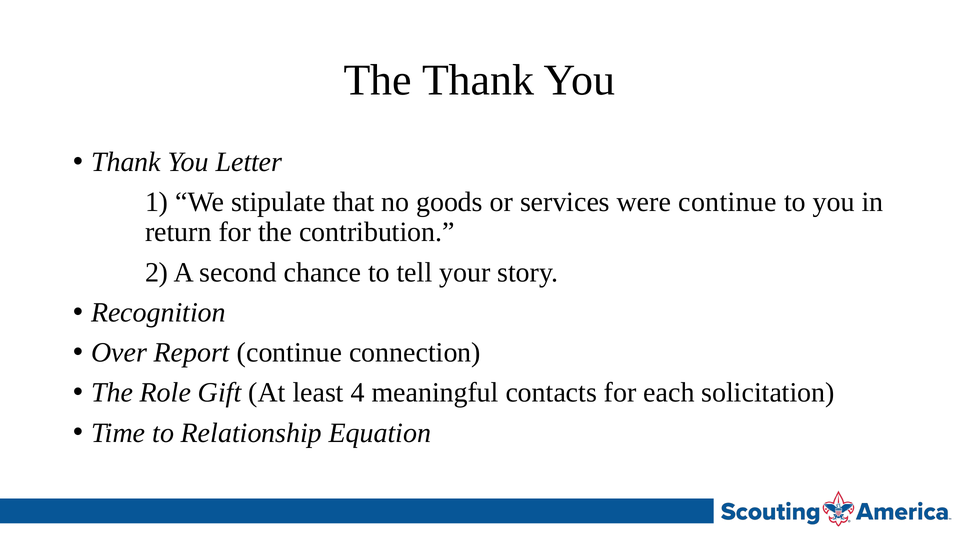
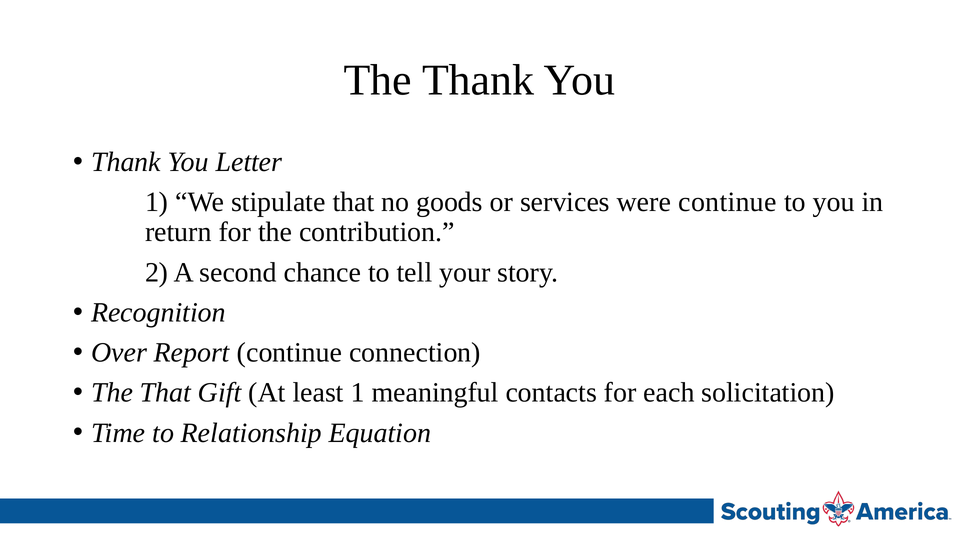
The Role: Role -> That
least 4: 4 -> 1
